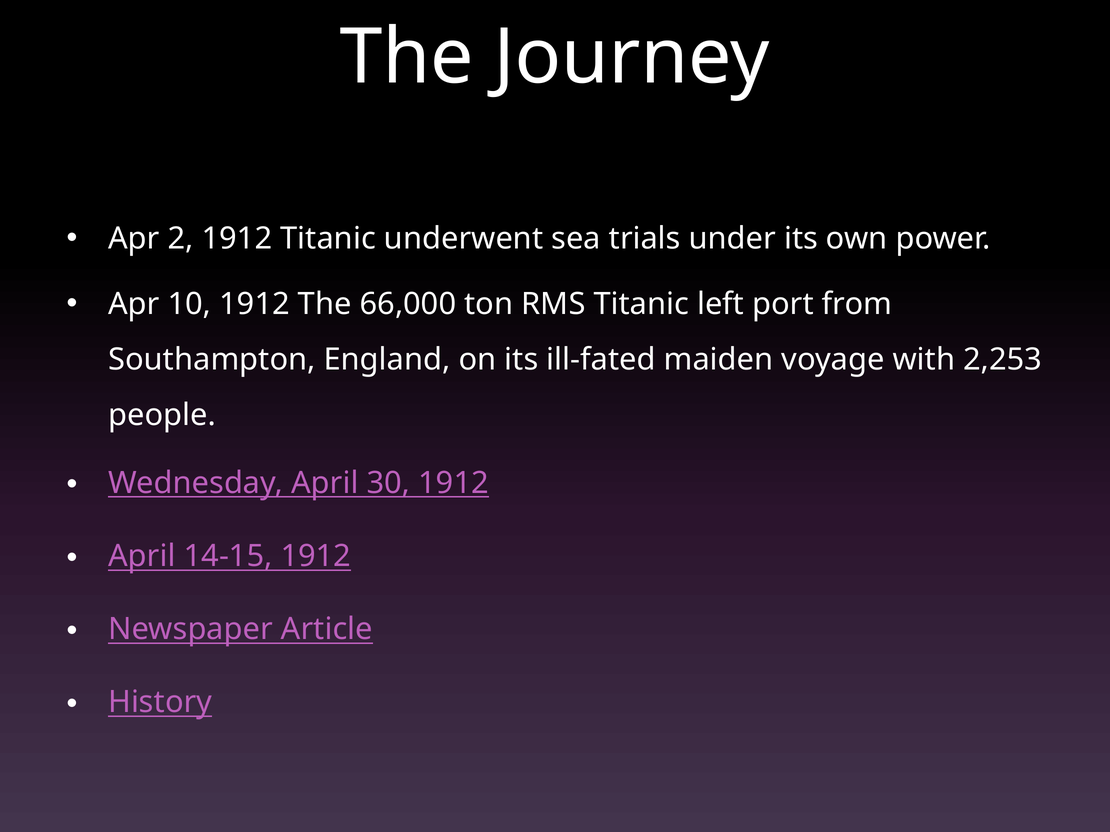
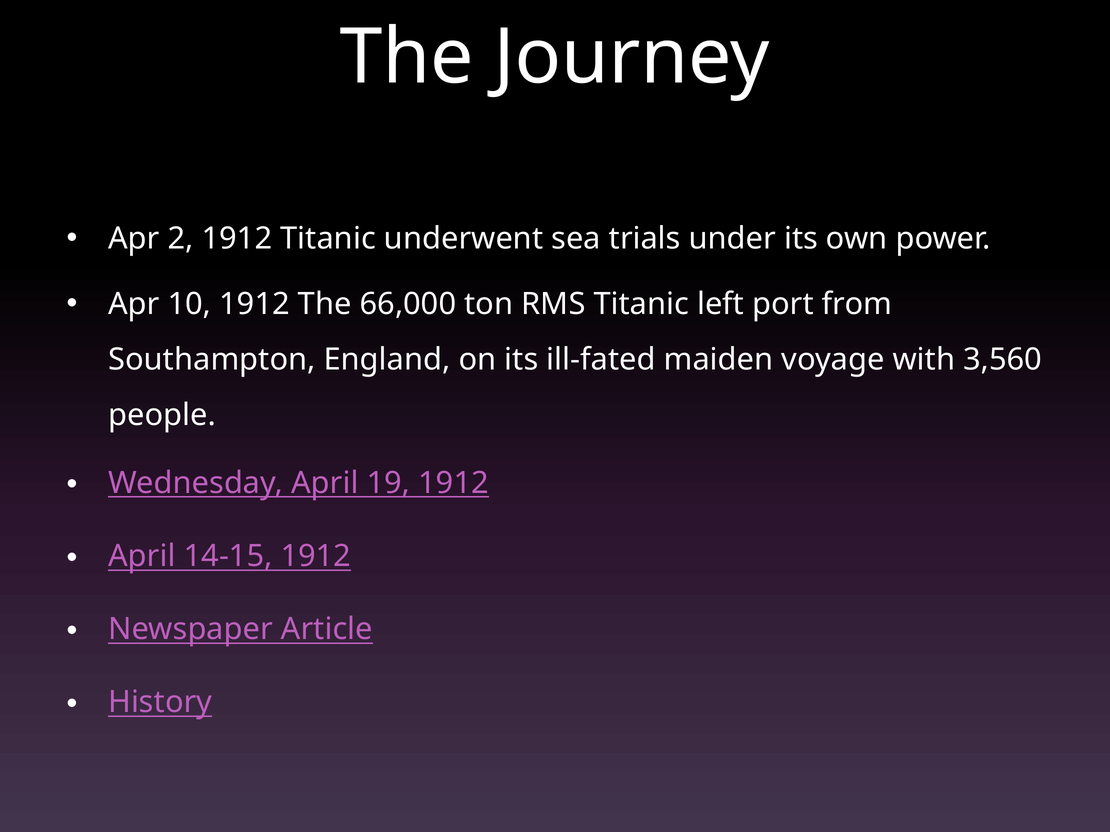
2,253: 2,253 -> 3,560
30: 30 -> 19
